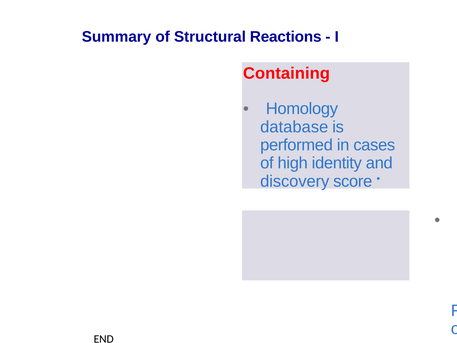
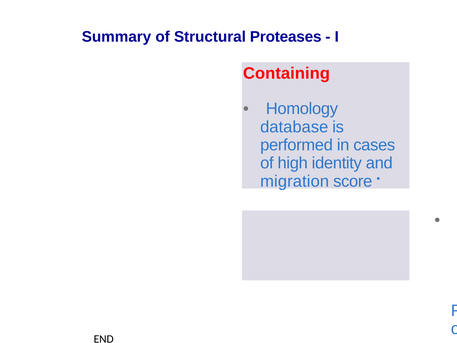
Reactions: Reactions -> Proteases
discovery: discovery -> migration
